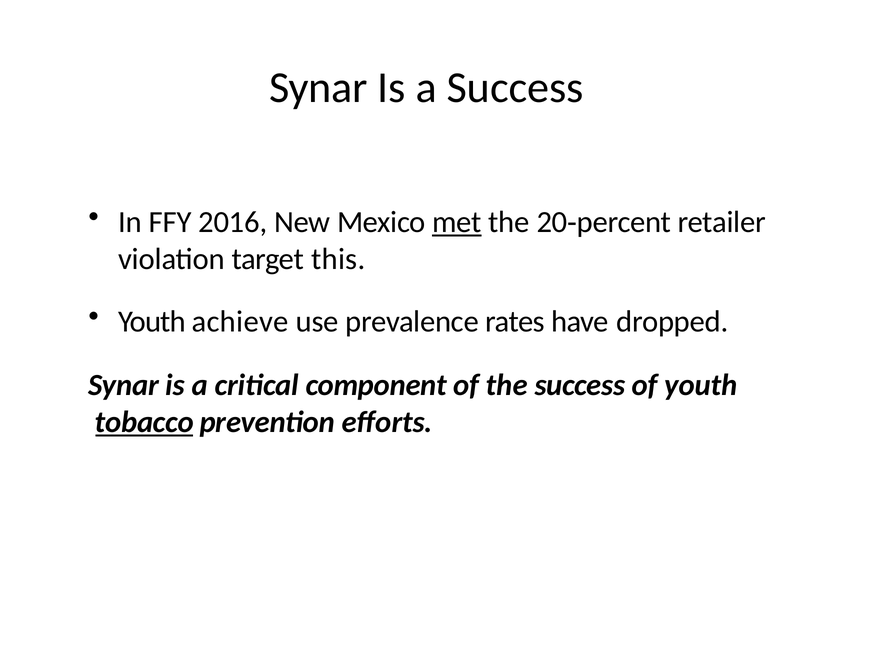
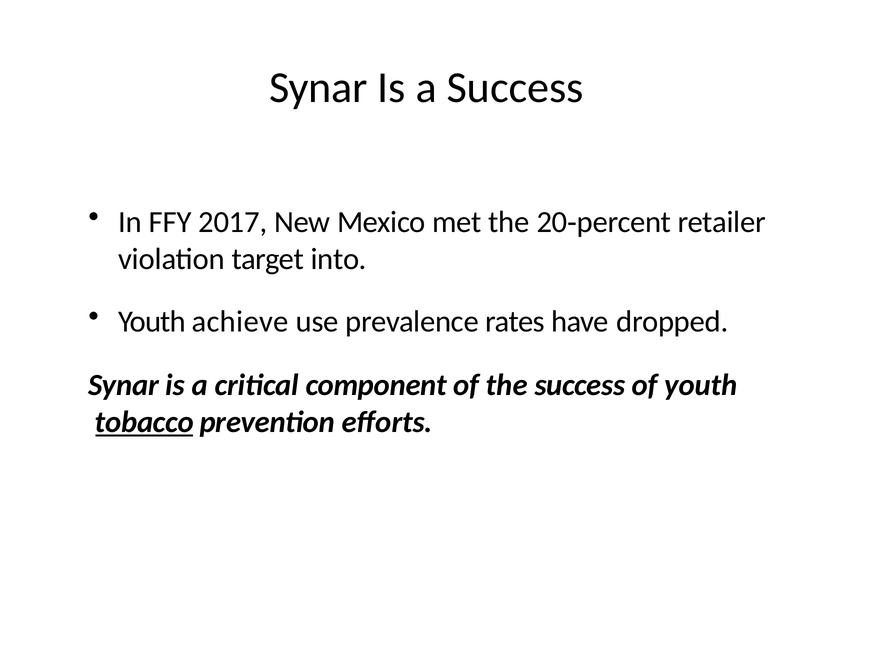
2016: 2016 -> 2017
met underline: present -> none
this: this -> into
